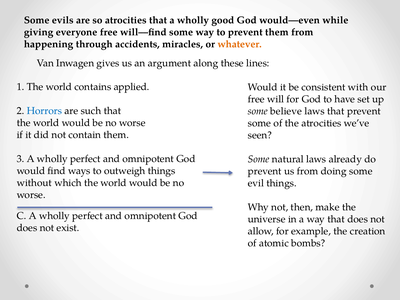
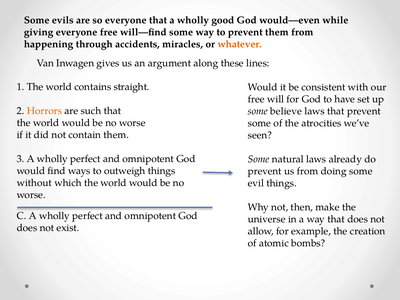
so atrocities: atrocities -> everyone
applied: applied -> straight
Horrors colour: blue -> orange
